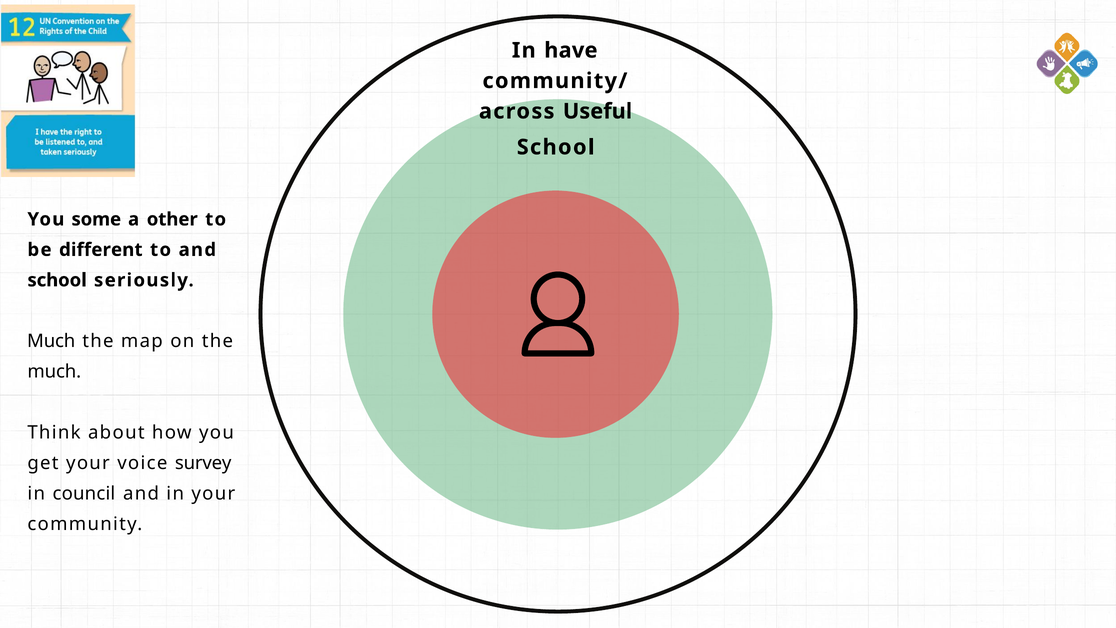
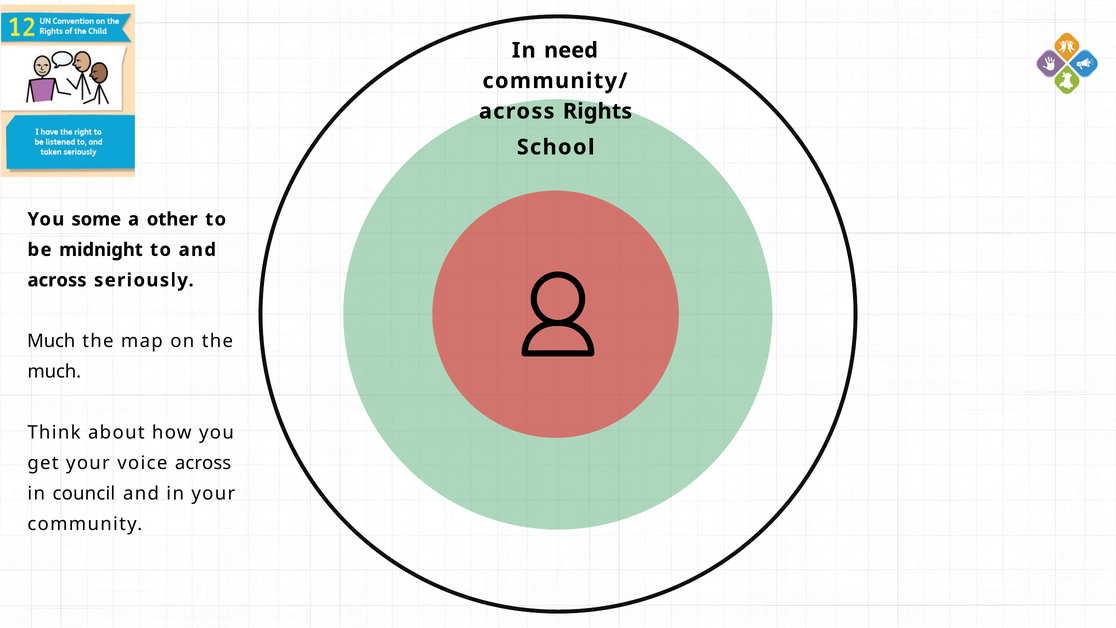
have: have -> need
Useful: Useful -> Rights
different: different -> midnight
school at (57, 280): school -> across
voice survey: survey -> across
